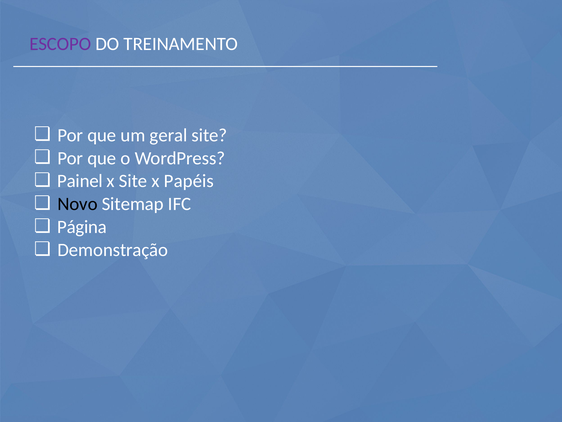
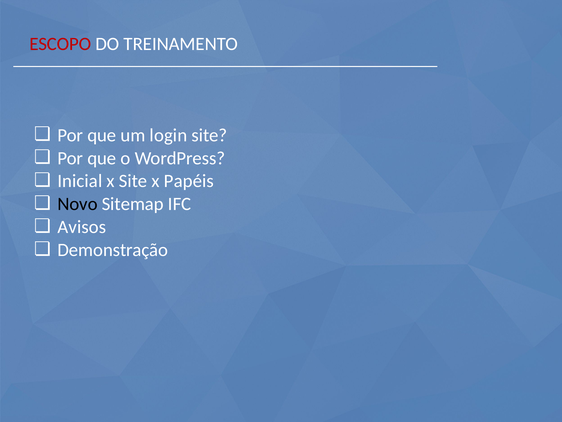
ESCOPO colour: purple -> red
geral: geral -> login
Painel: Painel -> Inicial
Página: Página -> Avisos
